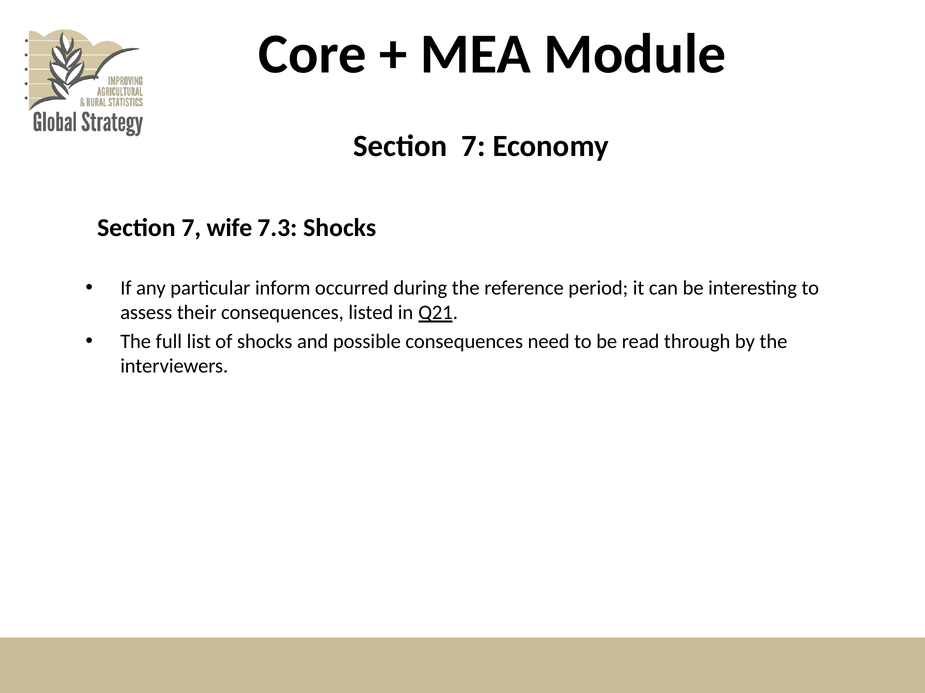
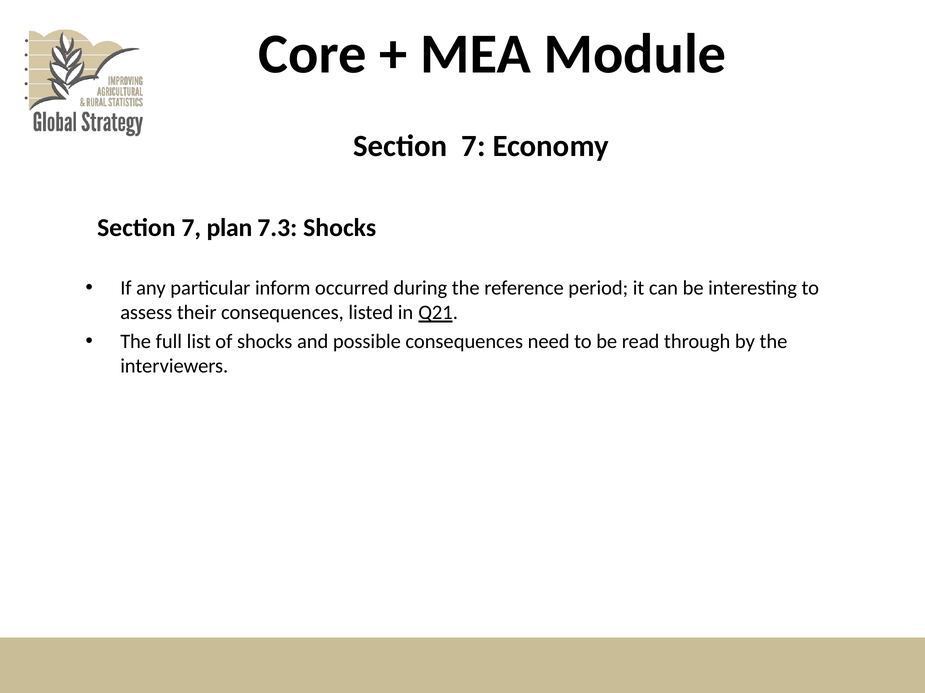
wife: wife -> plan
